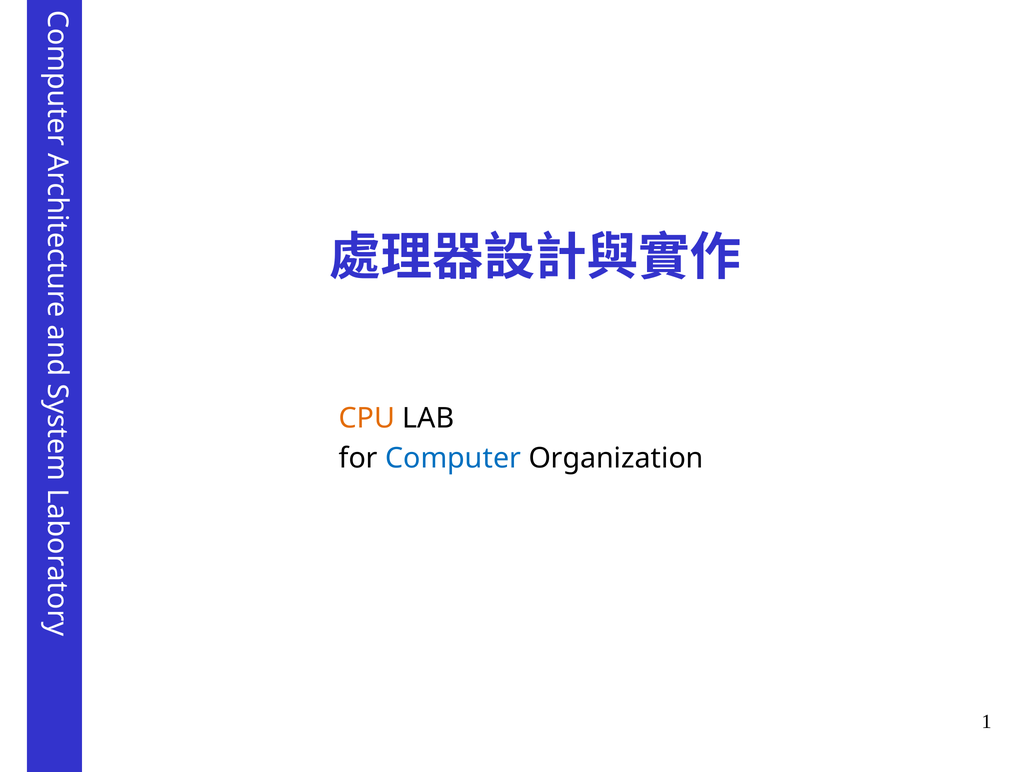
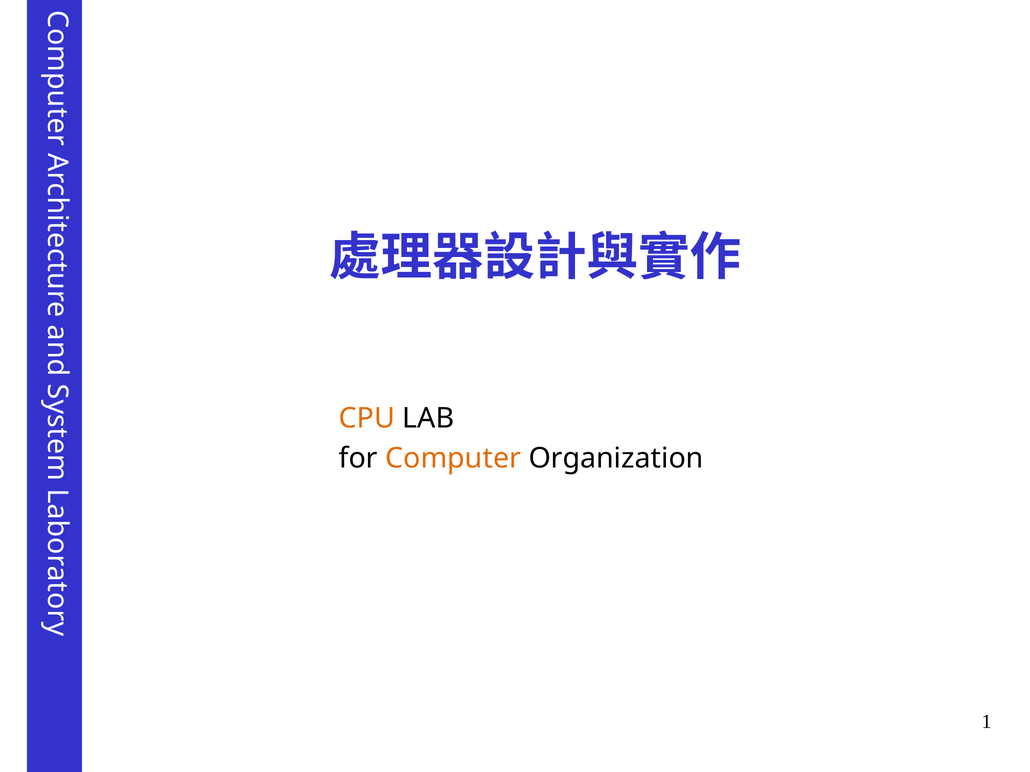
Computer colour: blue -> orange
